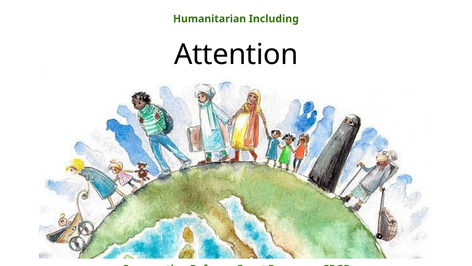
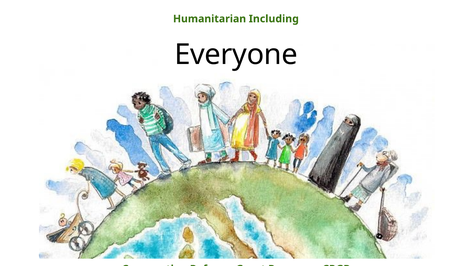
Attention: Attention -> Everyone
